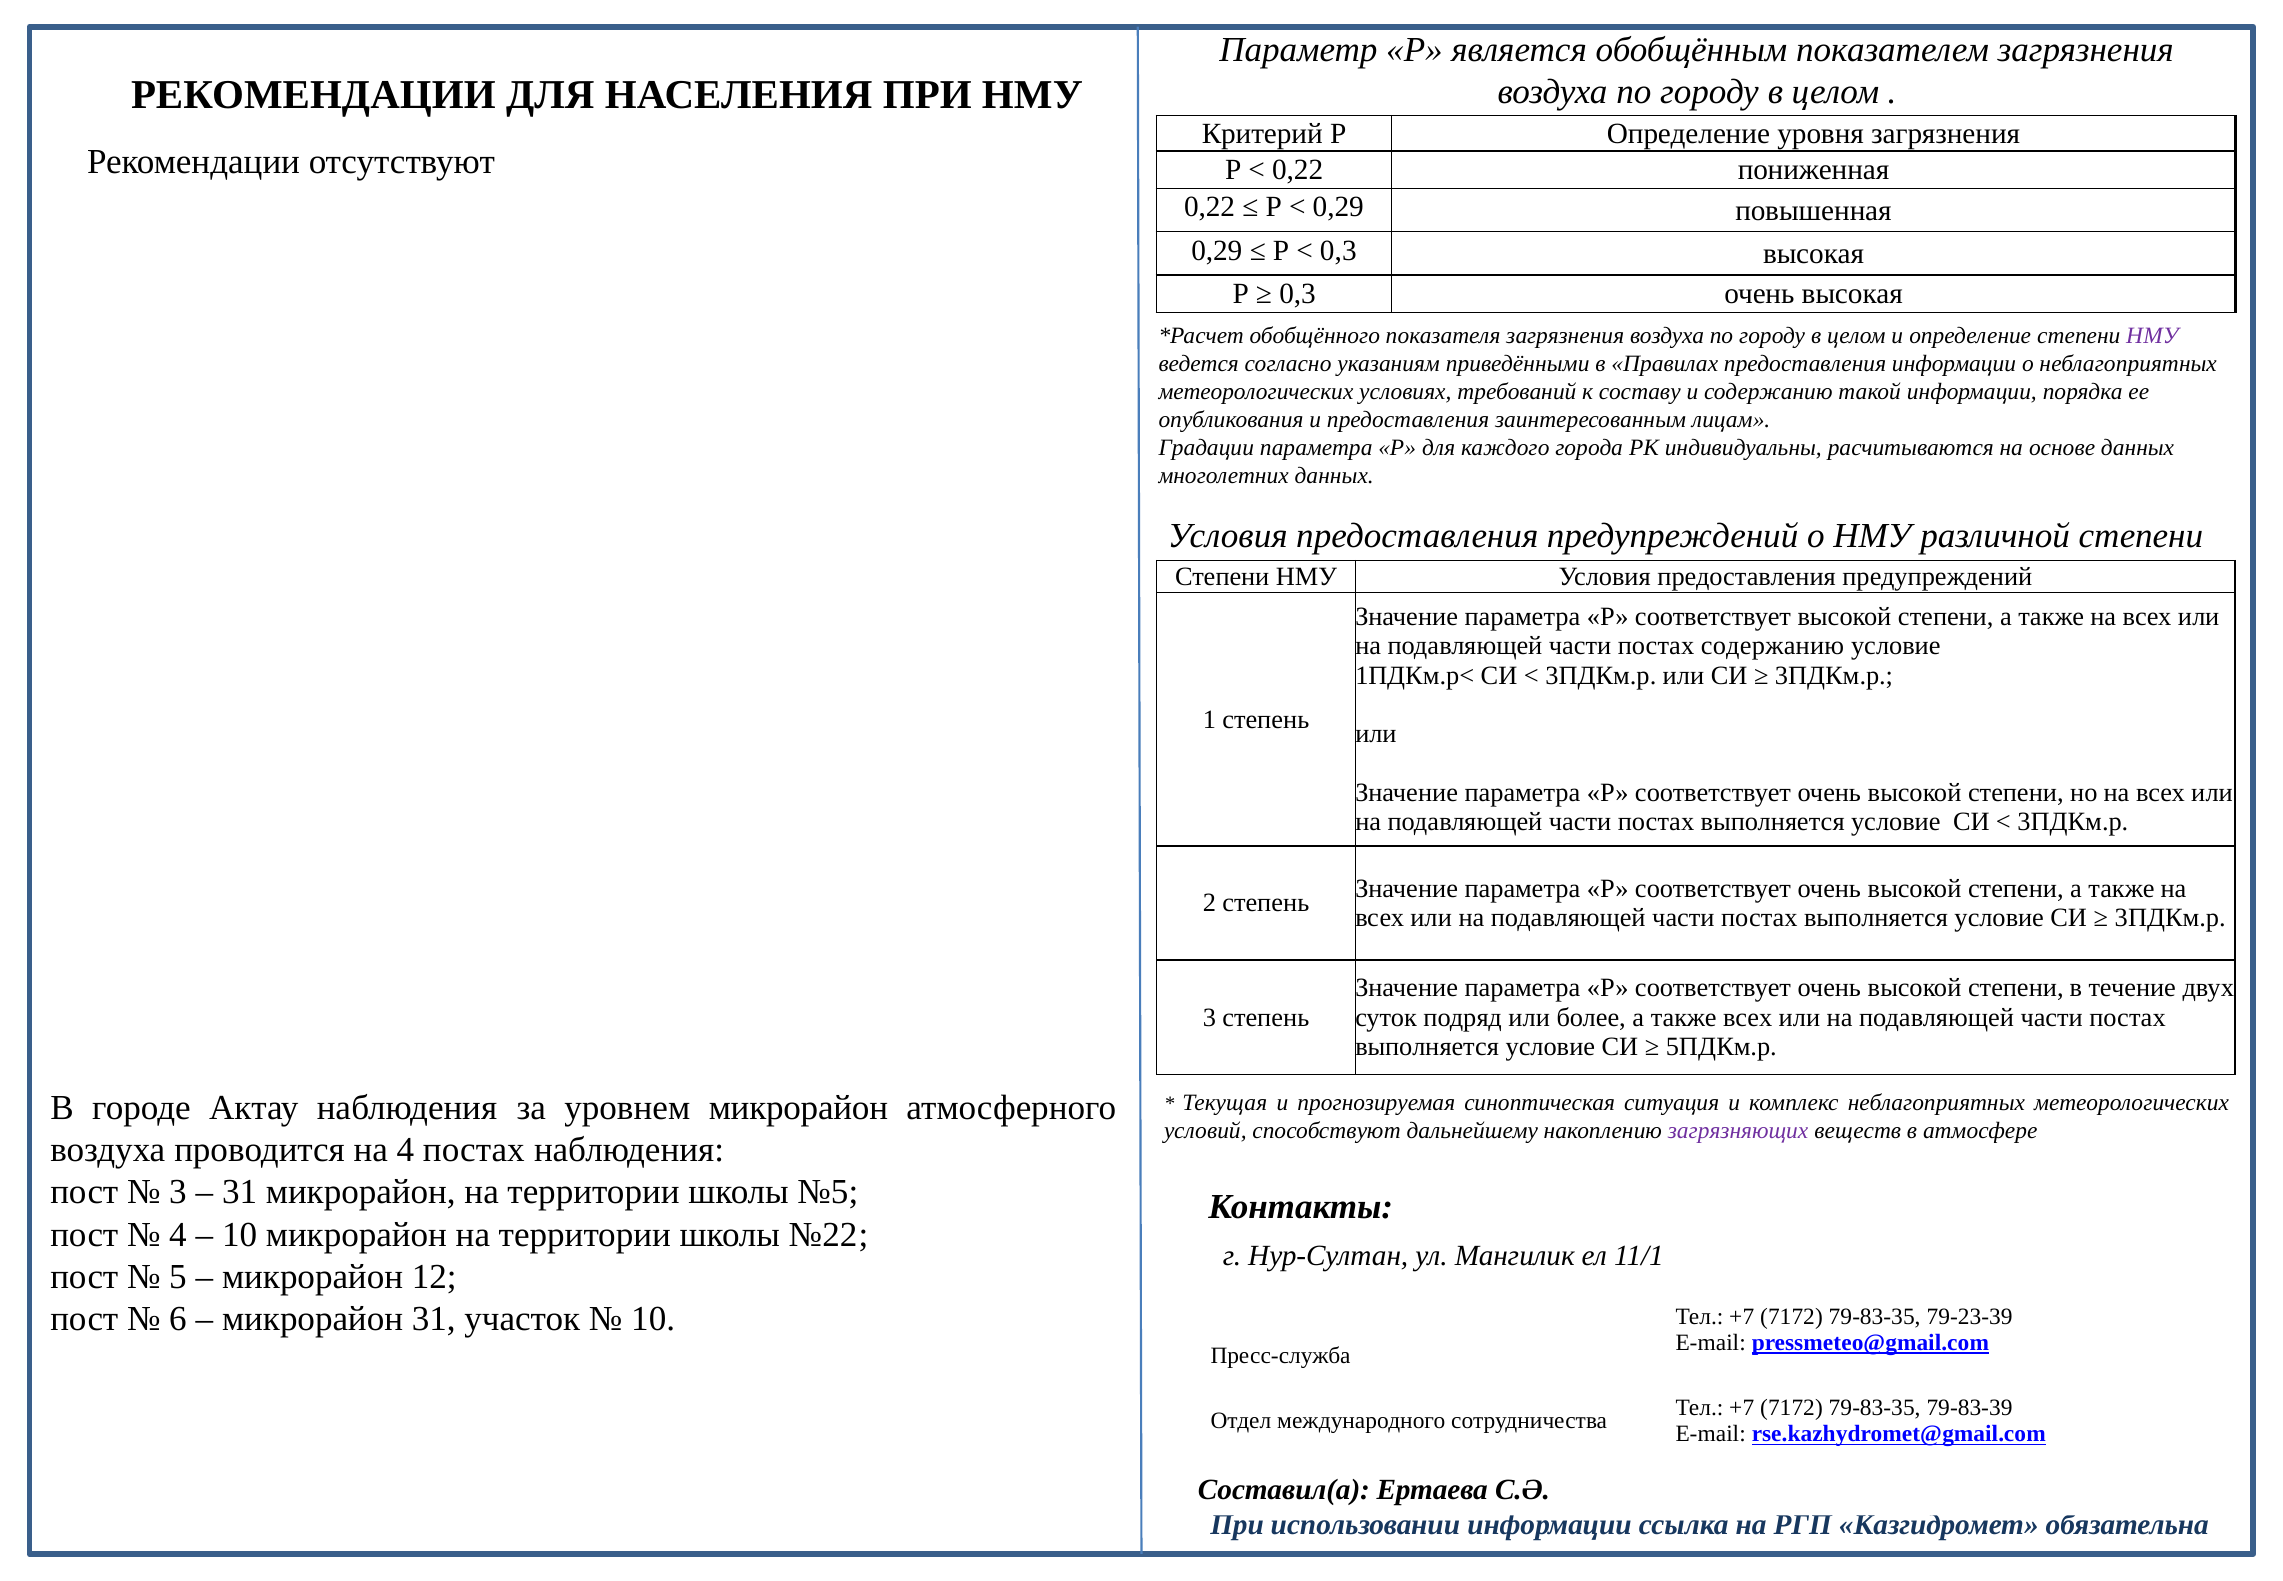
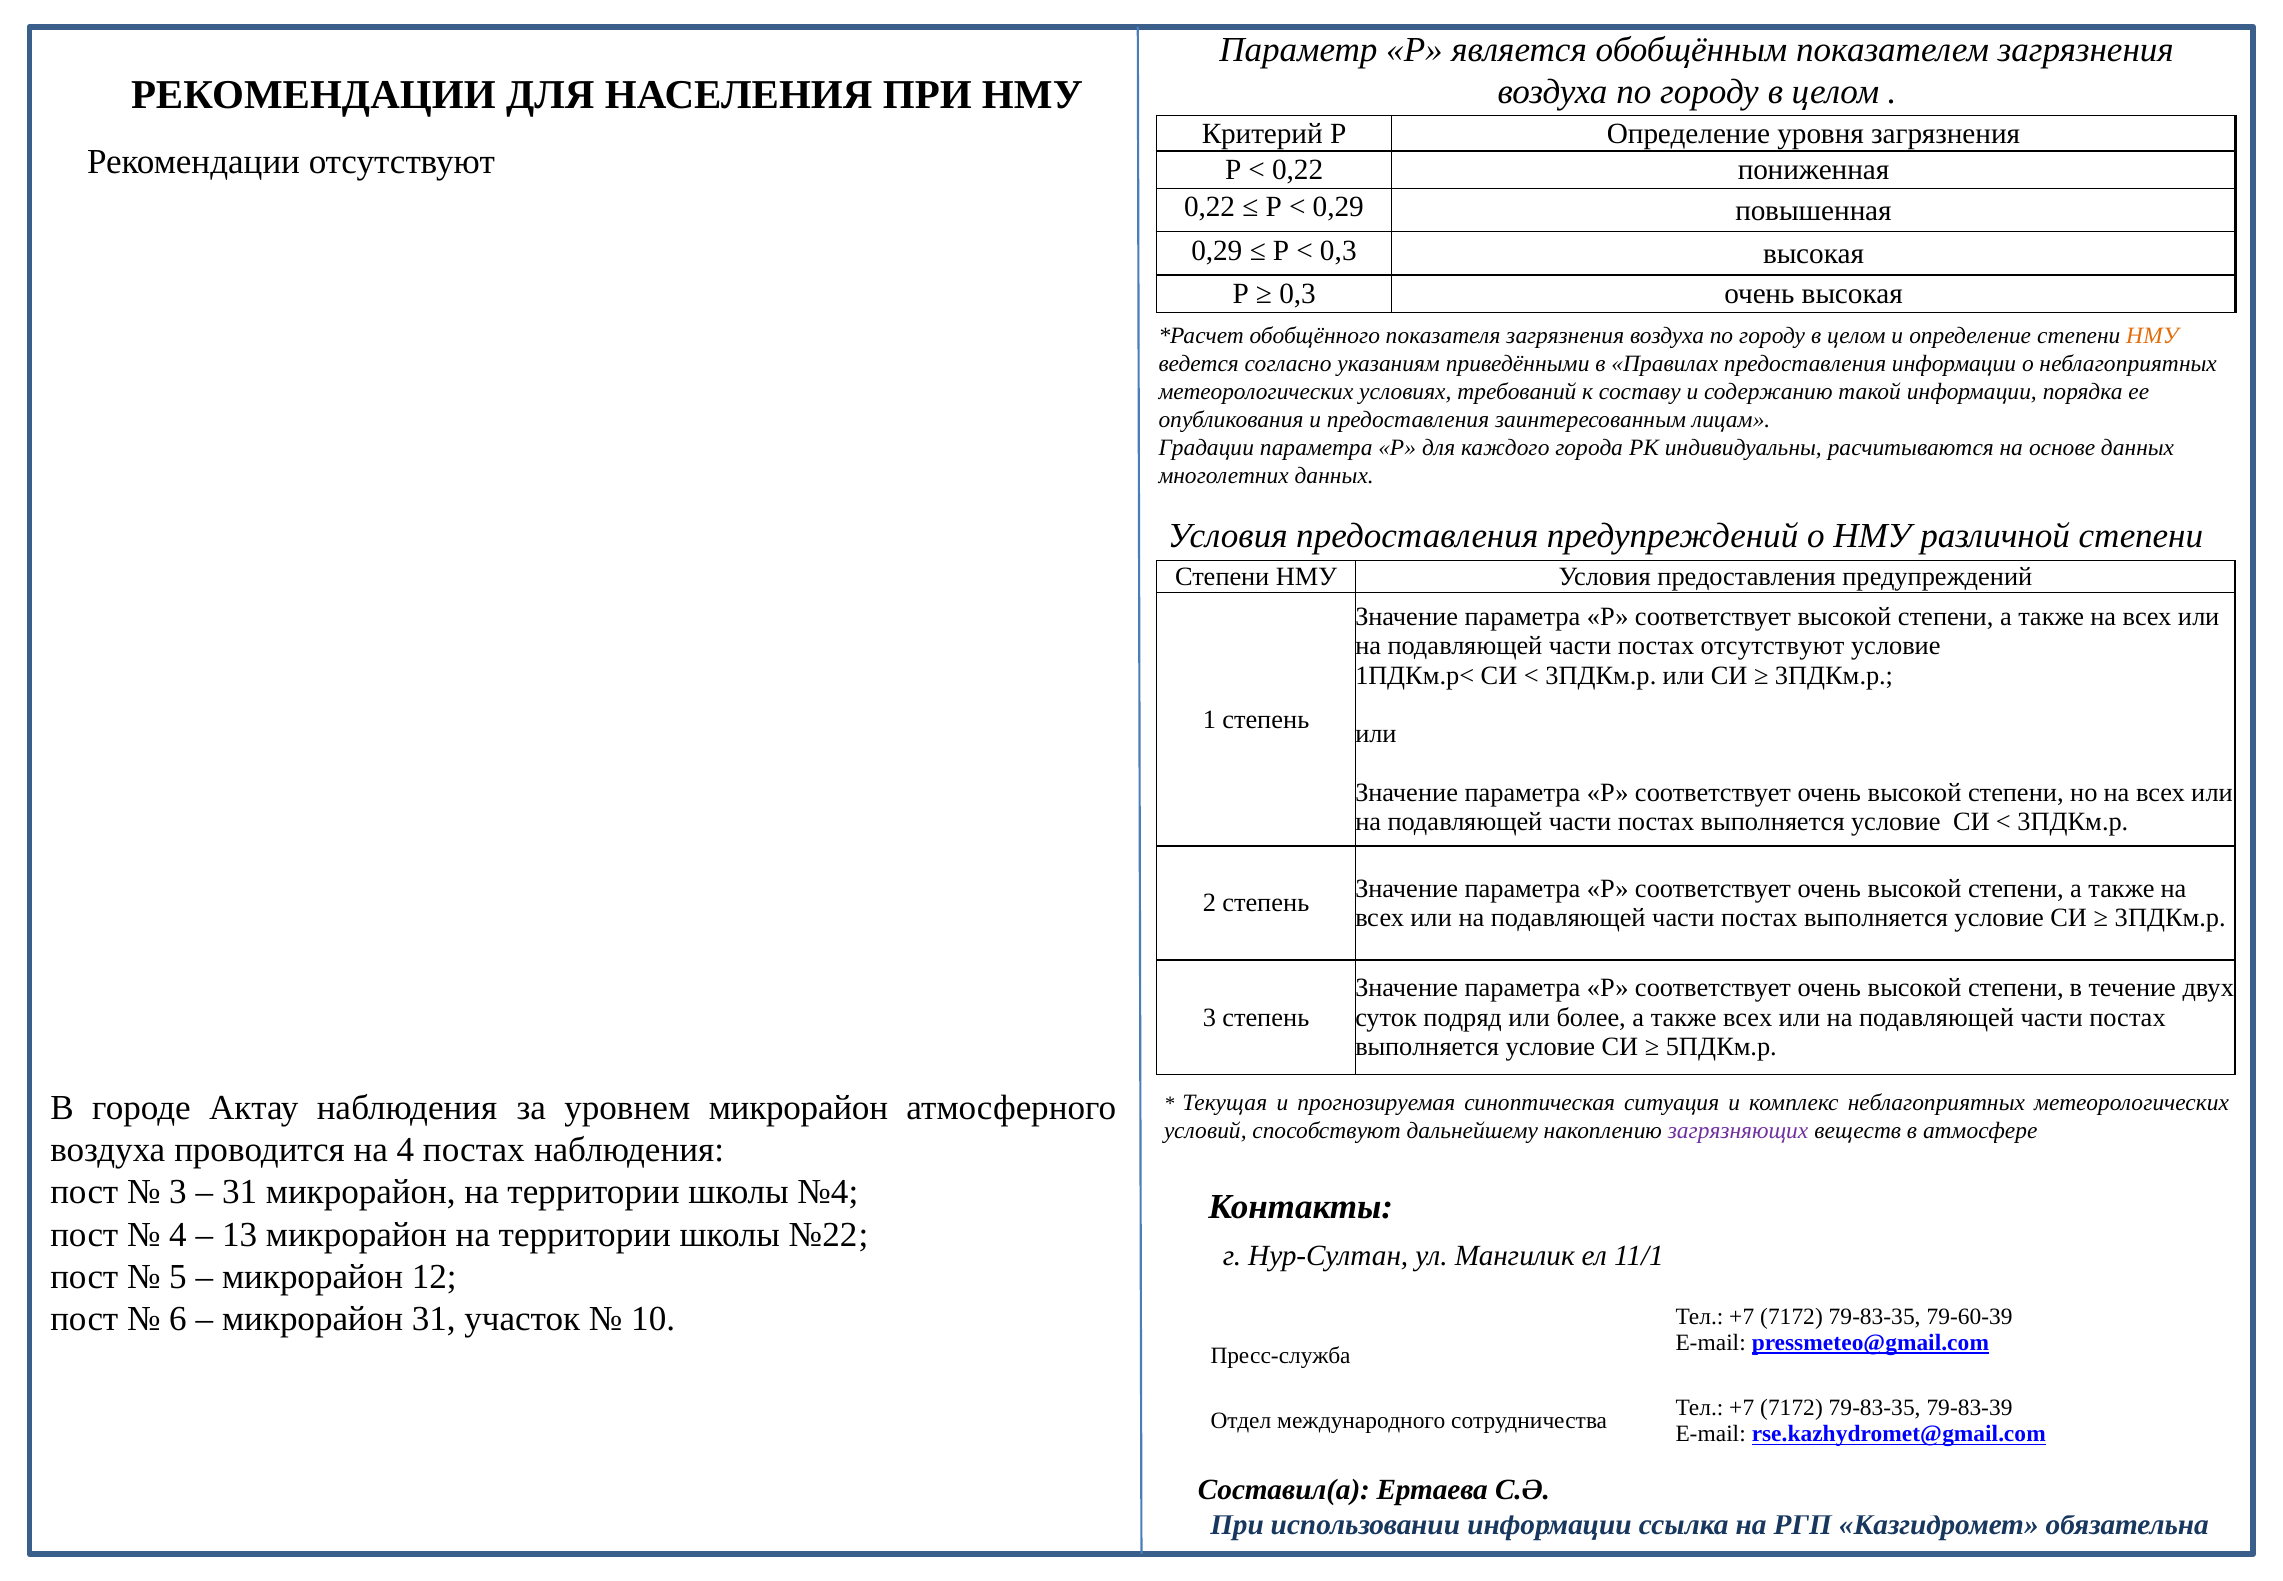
НМУ at (2152, 335) colour: purple -> orange
постах содержанию: содержанию -> отсутствуют
№5: №5 -> №4
10 at (240, 1234): 10 -> 13
79-23-39: 79-23-39 -> 79-60-39
